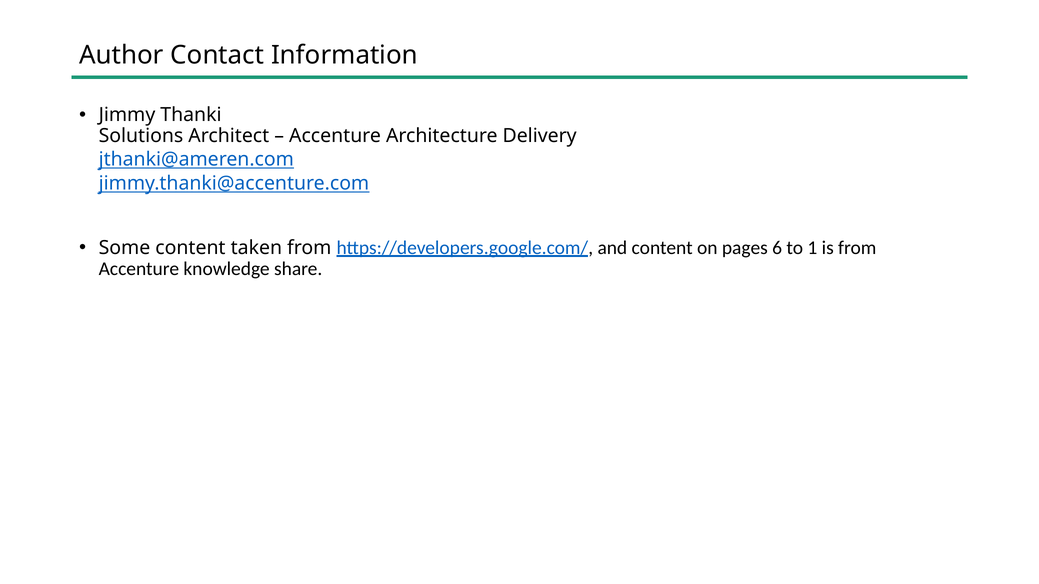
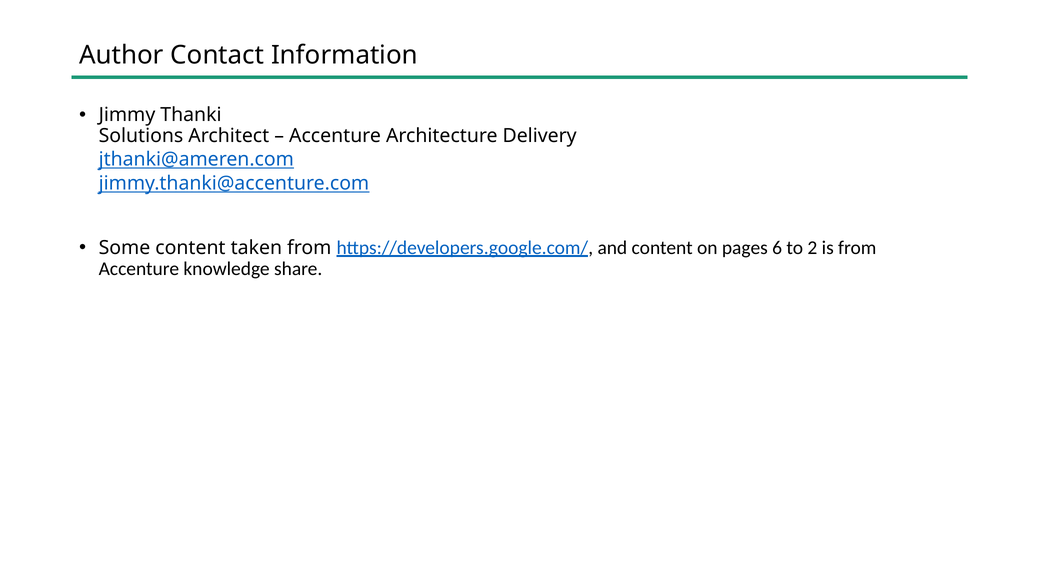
1: 1 -> 2
